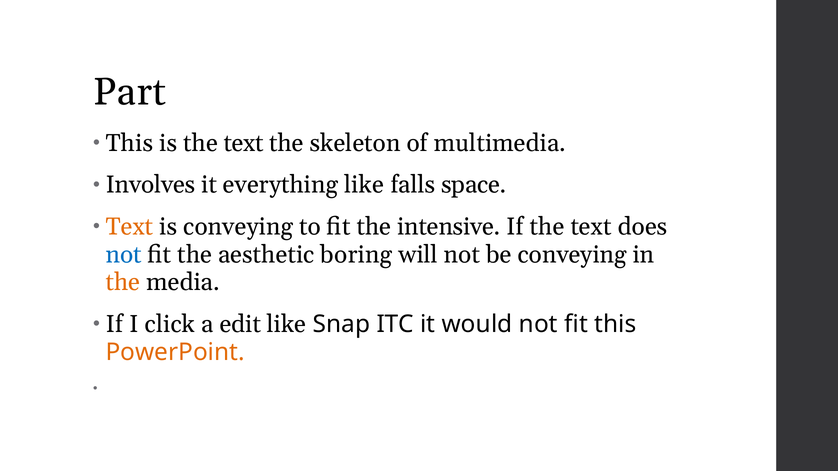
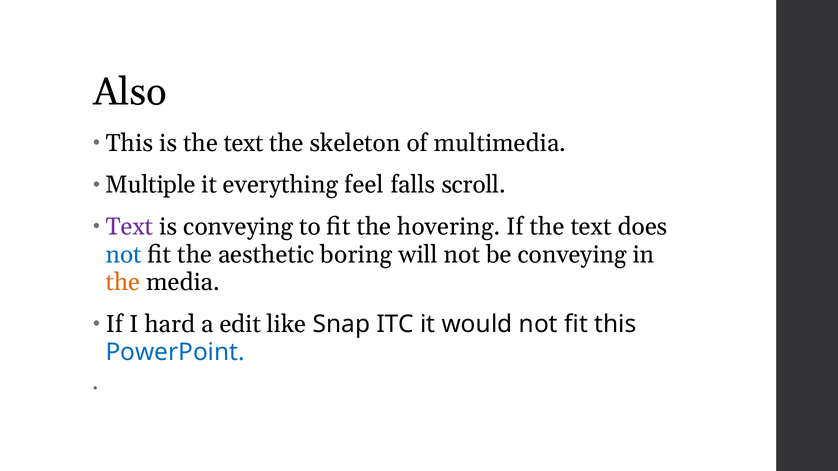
Part: Part -> Also
Involves: Involves -> Multiple
everything like: like -> feel
space: space -> scroll
Text at (129, 227) colour: orange -> purple
intensive: intensive -> hovering
click: click -> hard
PowerPoint colour: orange -> blue
